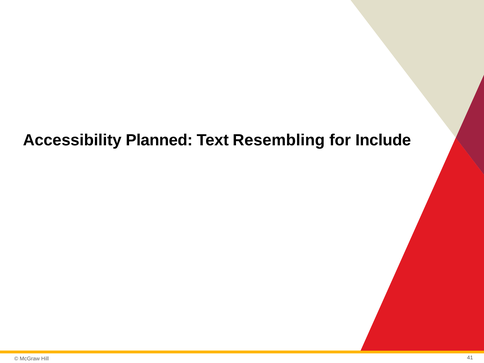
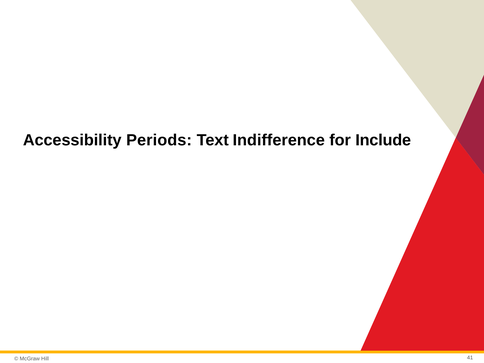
Planned: Planned -> Periods
Resembling: Resembling -> Indifference
